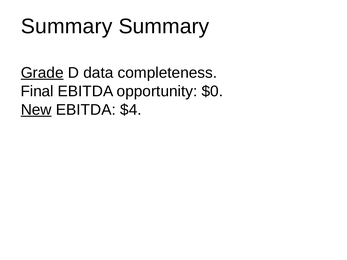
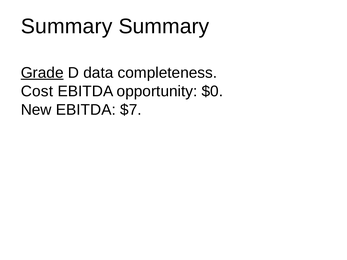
Final: Final -> Cost
New underline: present -> none
$4: $4 -> $7
